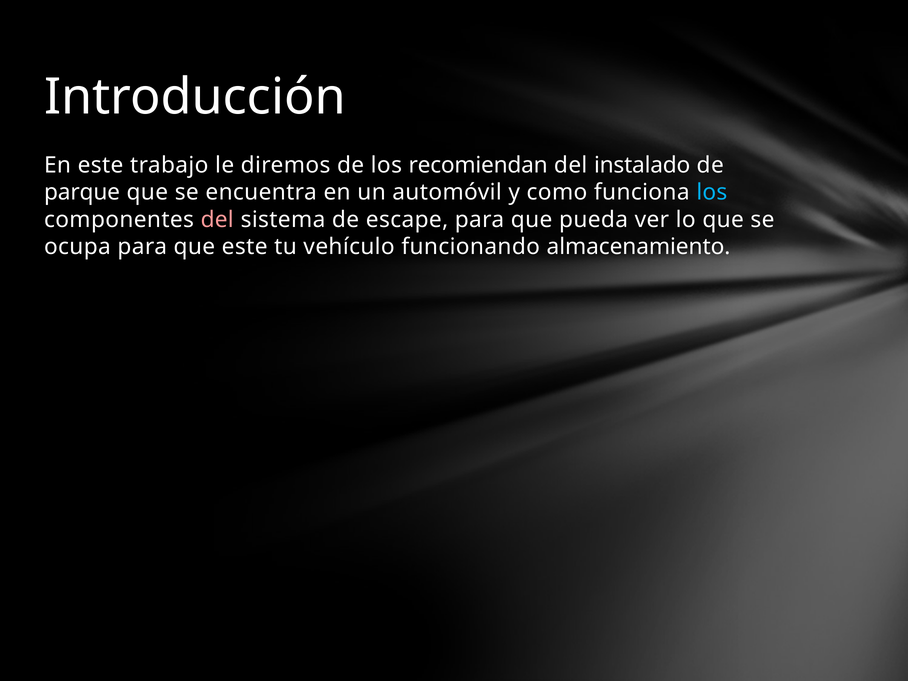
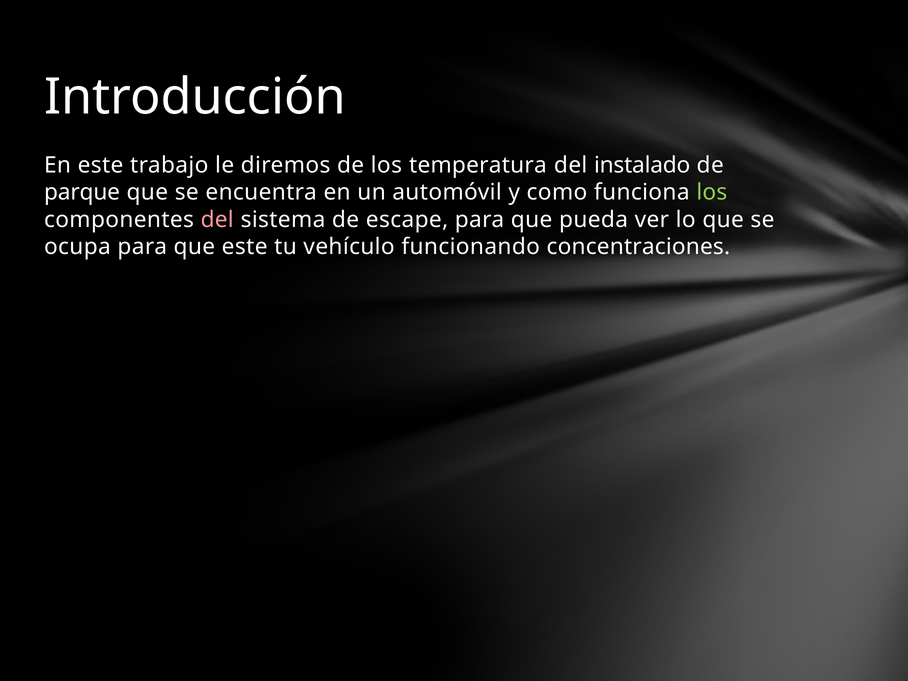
recomiendan: recomiendan -> temperatura
los at (712, 192) colour: light blue -> light green
almacenamiento: almacenamiento -> concentraciones
